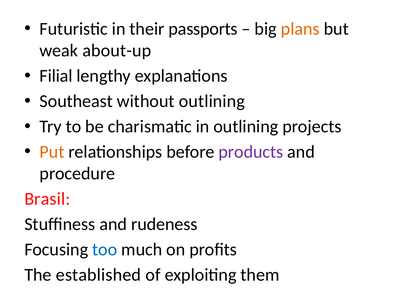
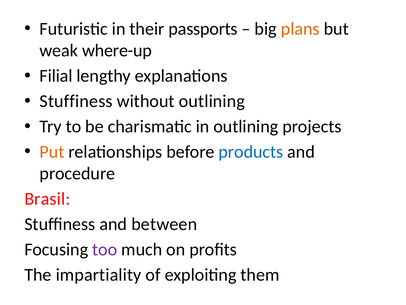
about-up: about-up -> where-up
Southeast at (76, 101): Southeast -> Stuffiness
products colour: purple -> blue
rudeness: rudeness -> between
too colour: blue -> purple
established: established -> impartiality
